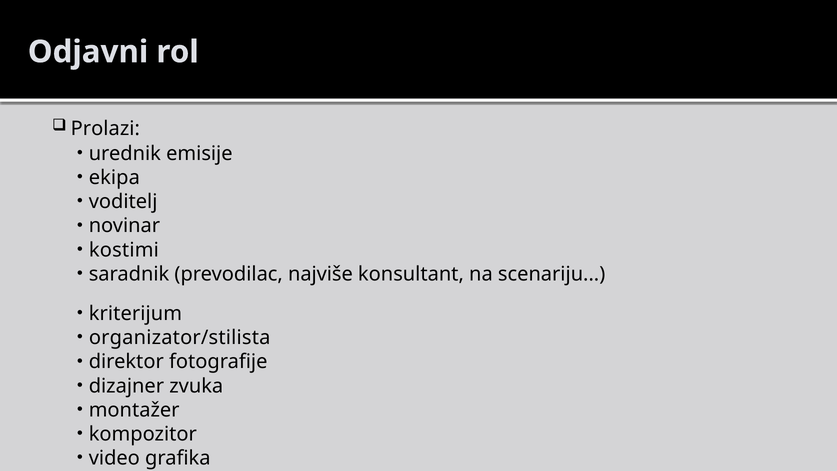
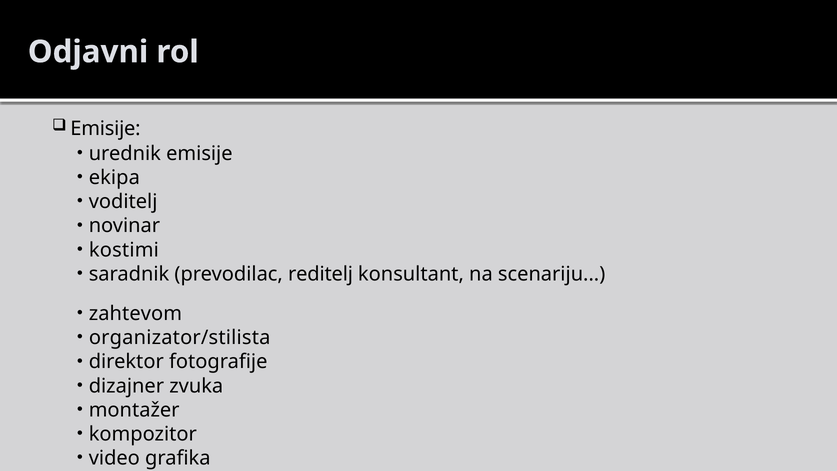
Prolazi at (105, 129): Prolazi -> Emisije
najviše: najviše -> reditelj
kriterijum: kriterijum -> zahtevom
